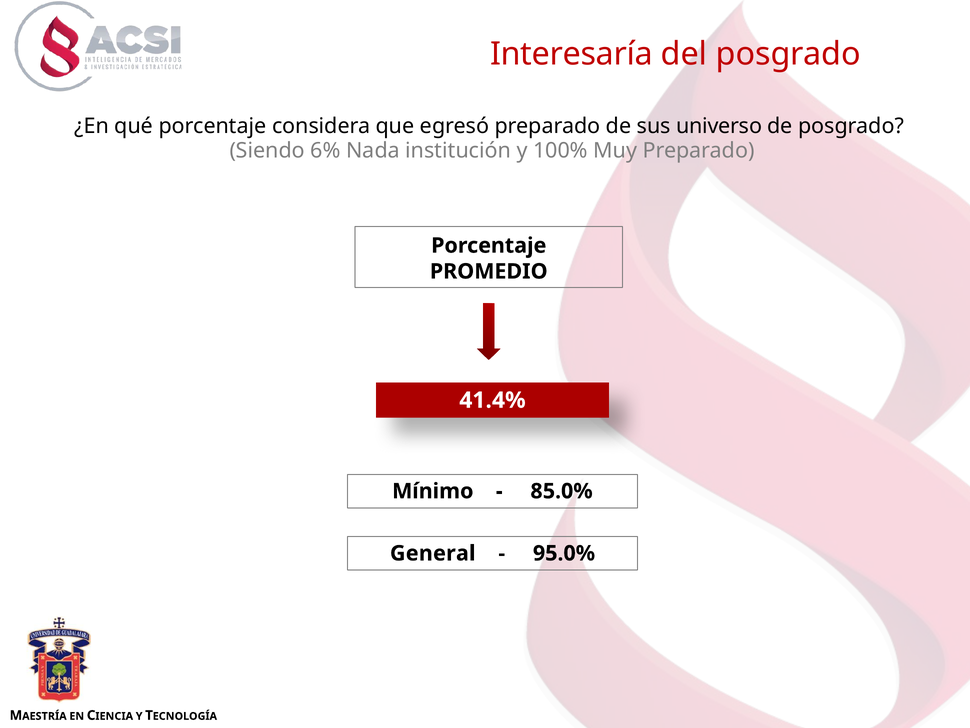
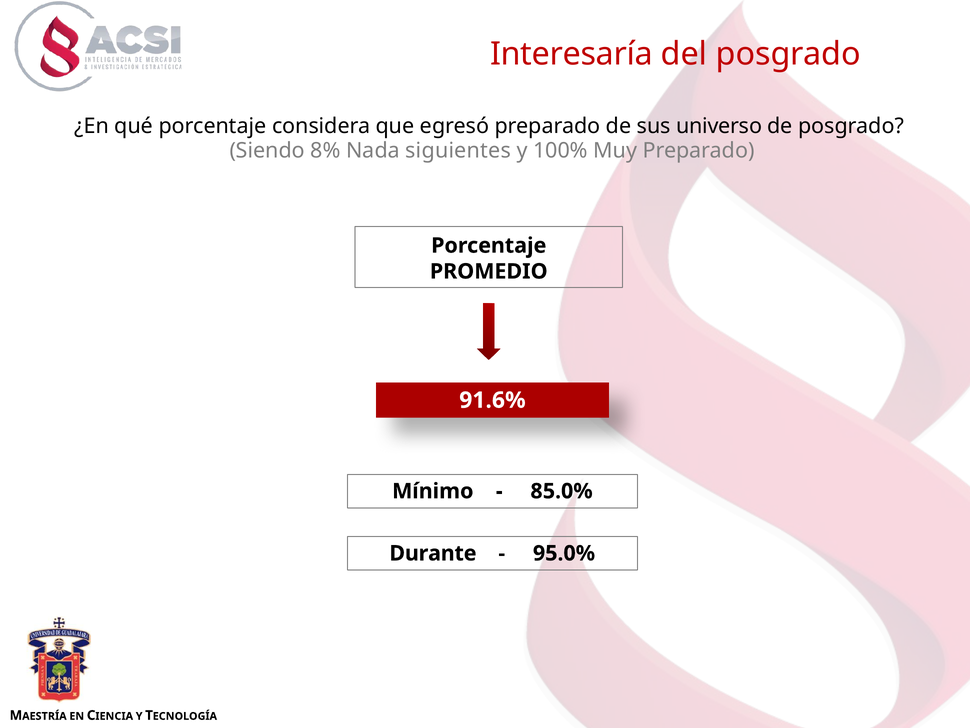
6%: 6% -> 8%
institución: institución -> siguientes
41.4%: 41.4% -> 91.6%
General: General -> Durante
